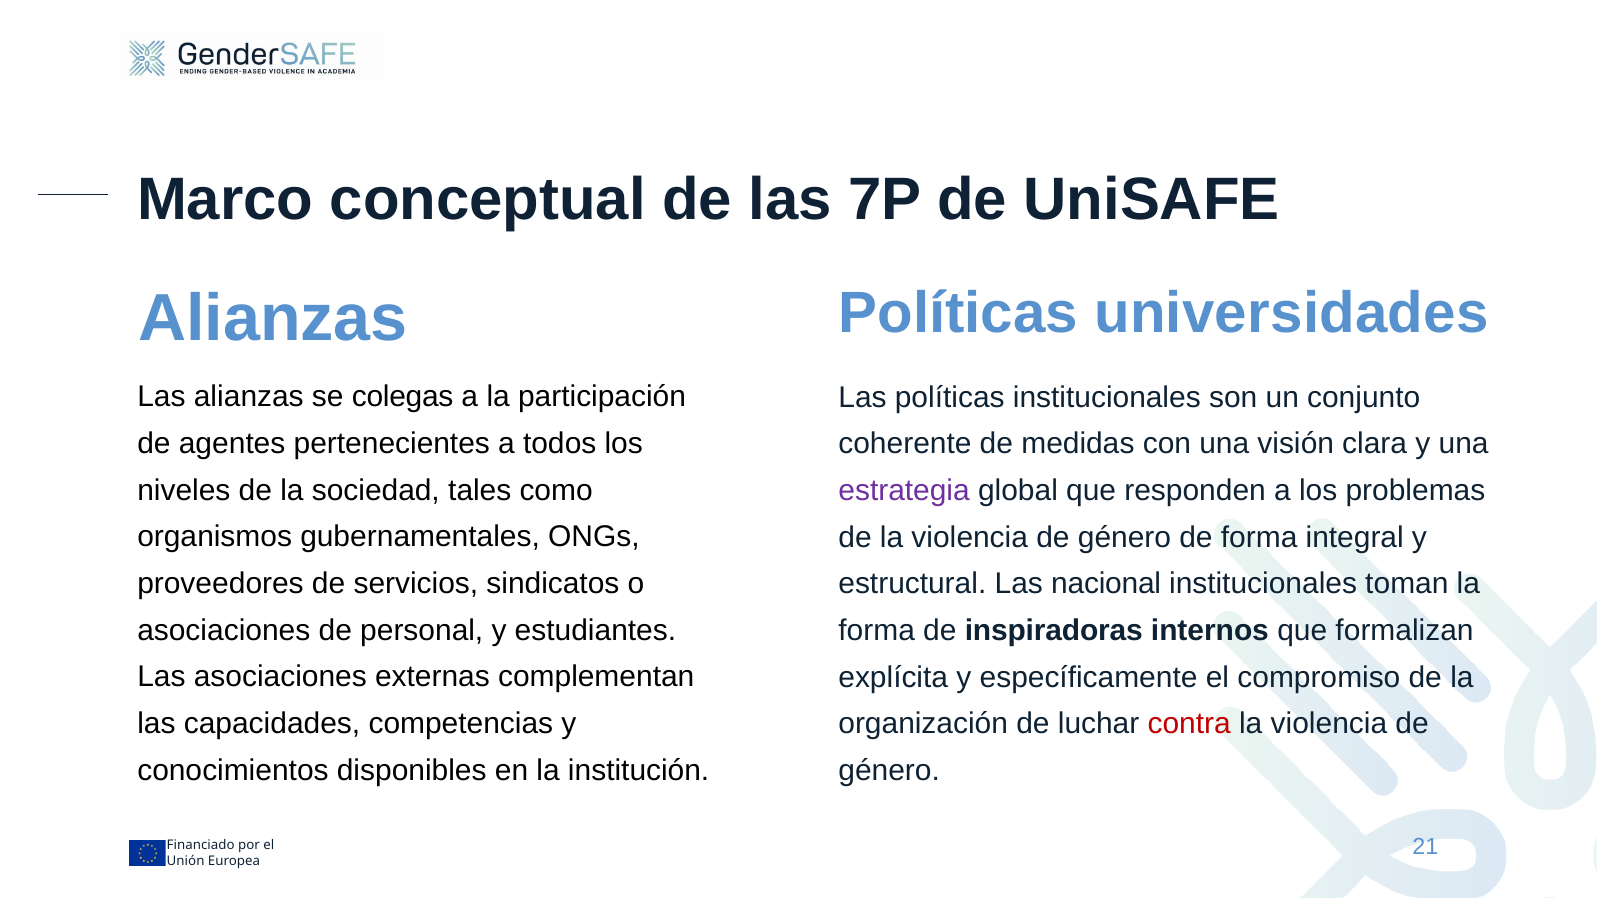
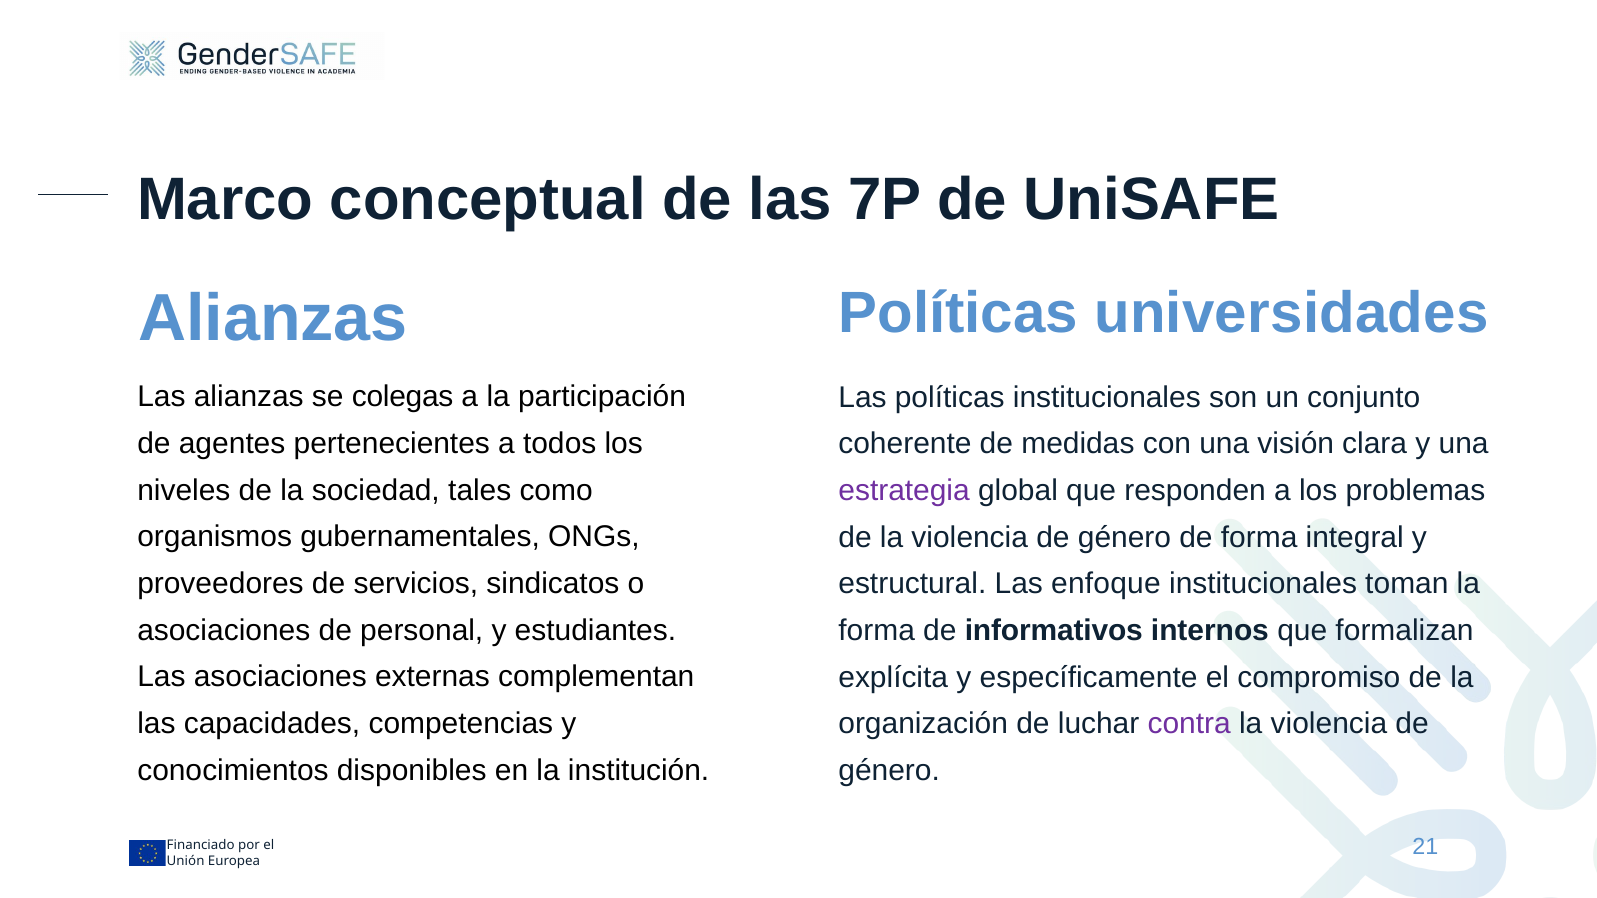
nacional: nacional -> enfoque
inspiradoras: inspiradoras -> informativos
contra colour: red -> purple
